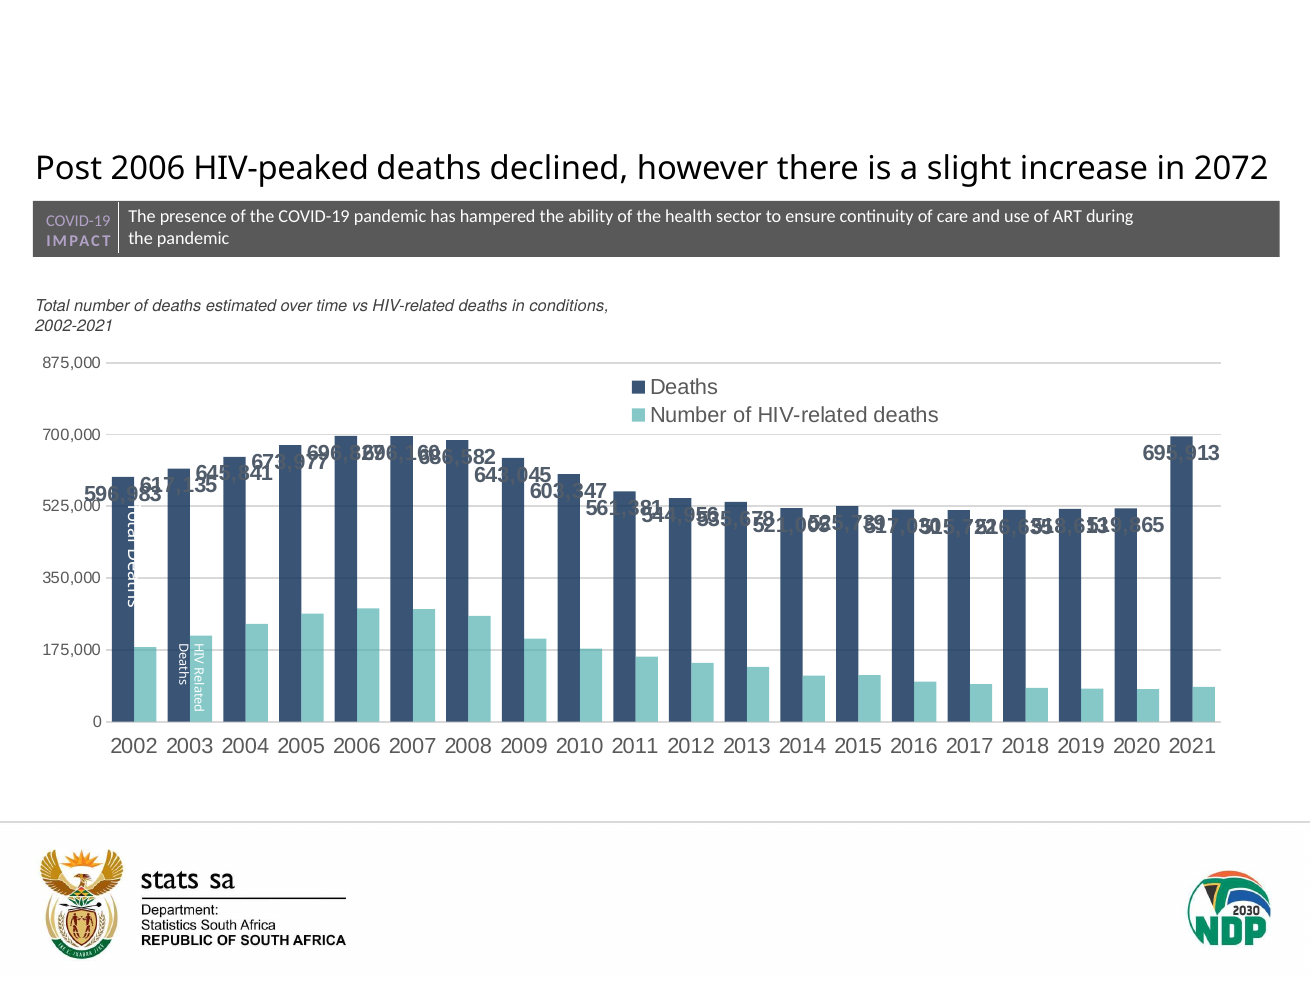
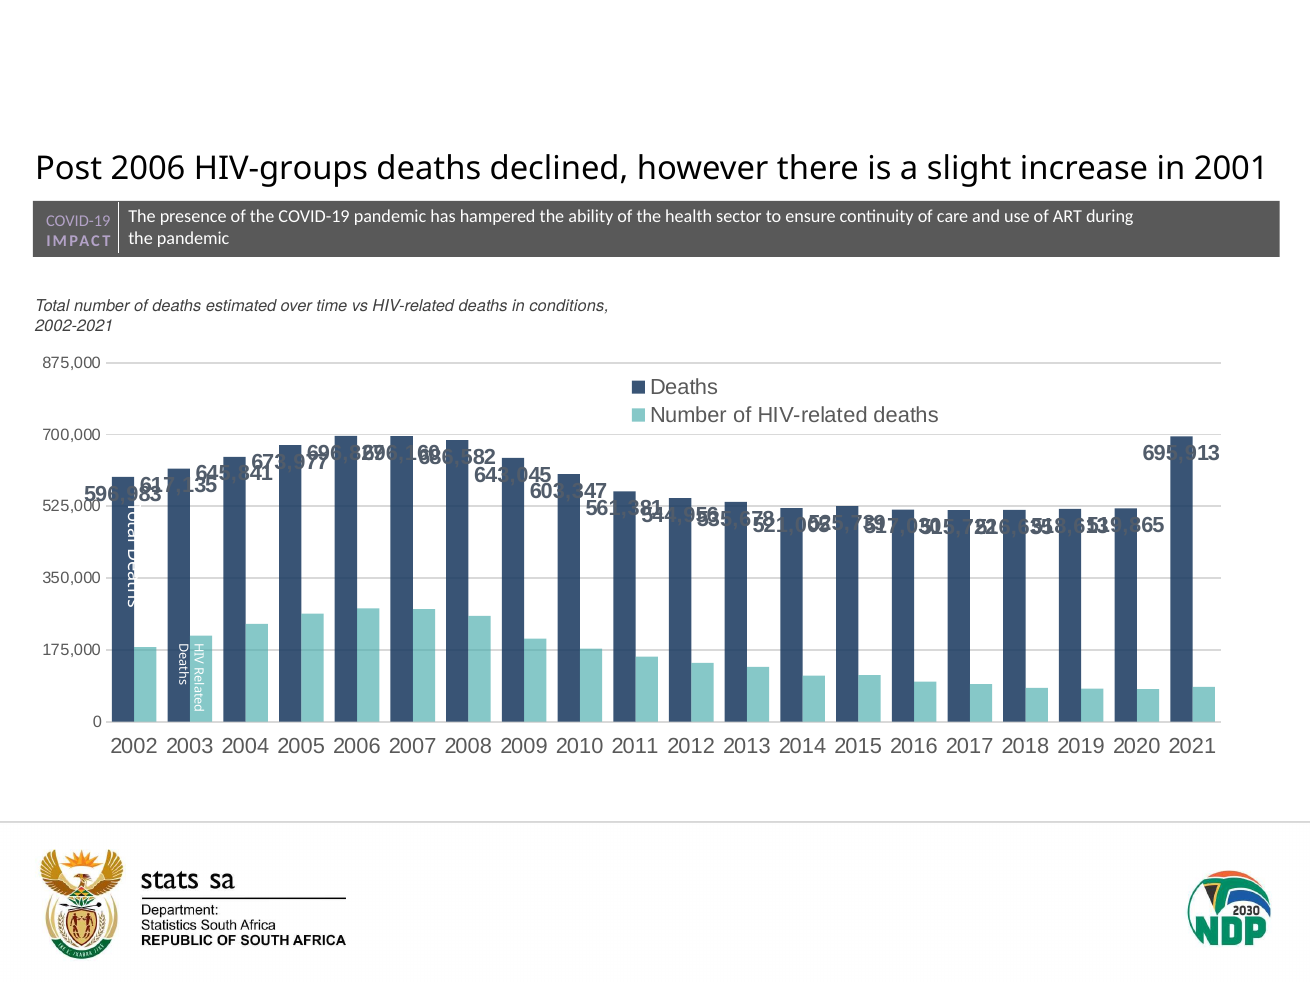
HIV-peaked: HIV-peaked -> HIV-groups
2072: 2072 -> 2001
